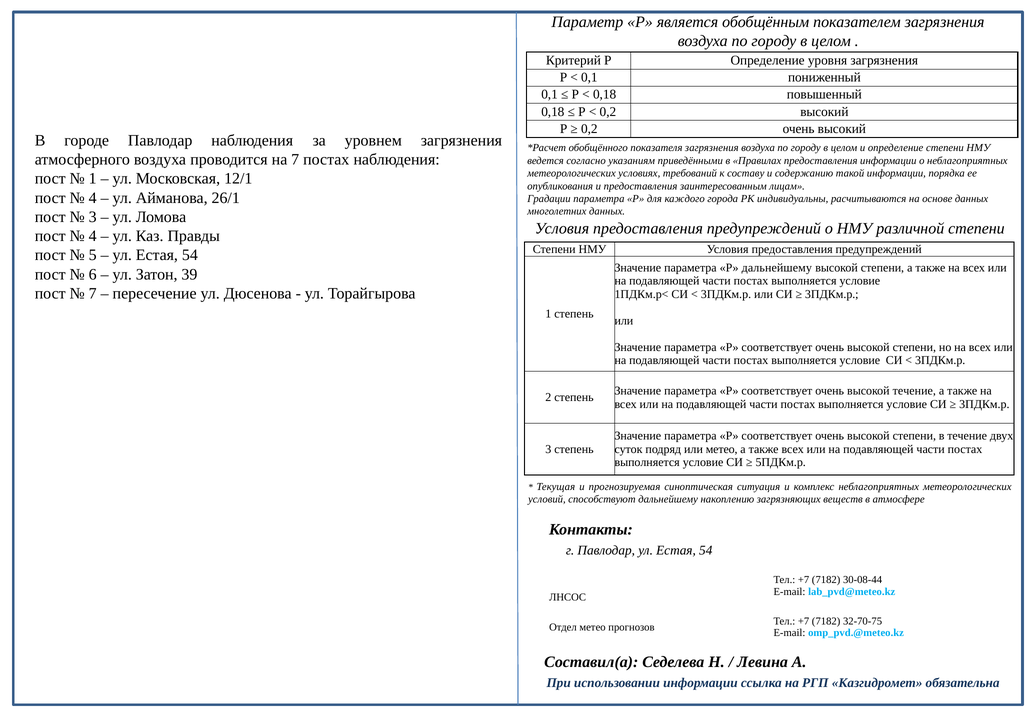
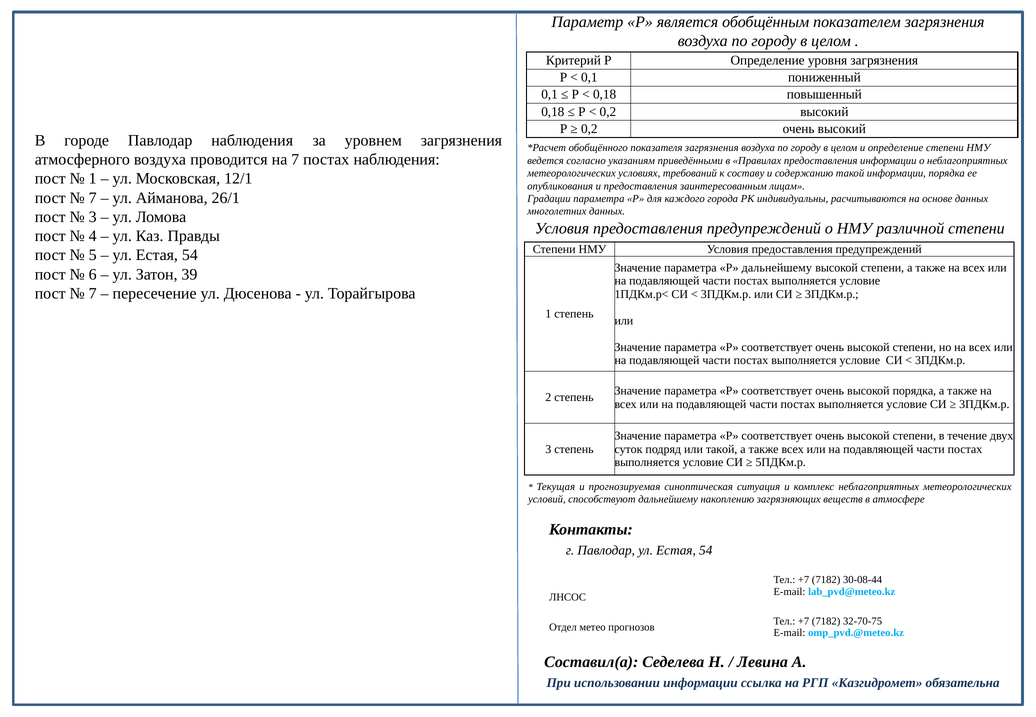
4 at (93, 198): 4 -> 7
высокой течение: течение -> порядка
или метео: метео -> такой
